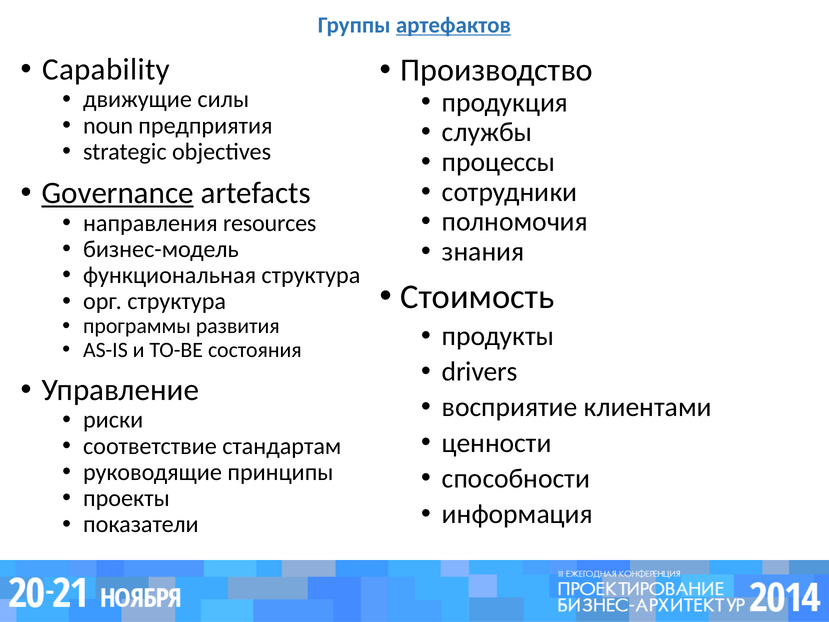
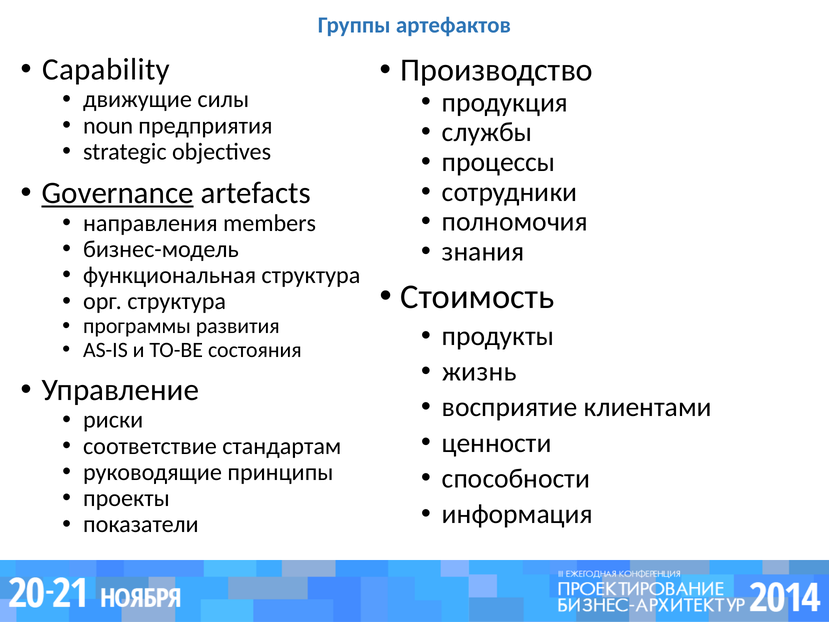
артефактов underline: present -> none
resources: resources -> members
drivers: drivers -> жизнь
